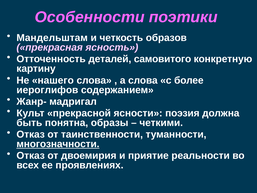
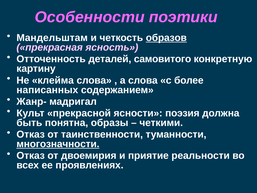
образов underline: none -> present
нашего: нашего -> клейма
иероглифов: иероглифов -> написанных
